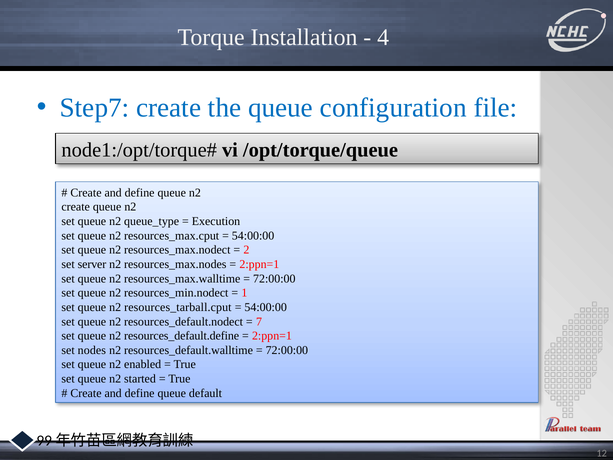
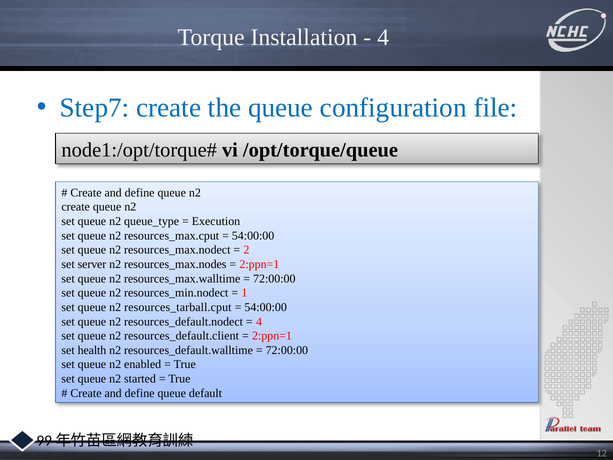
7 at (259, 321): 7 -> 4
resources_default.define: resources_default.define -> resources_default.client
nodes: nodes -> health
